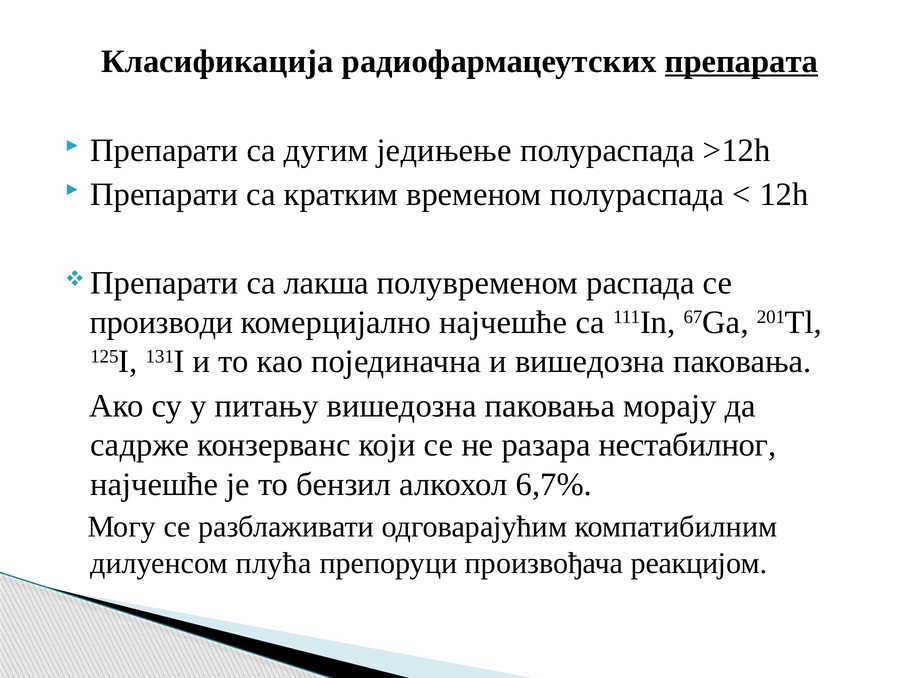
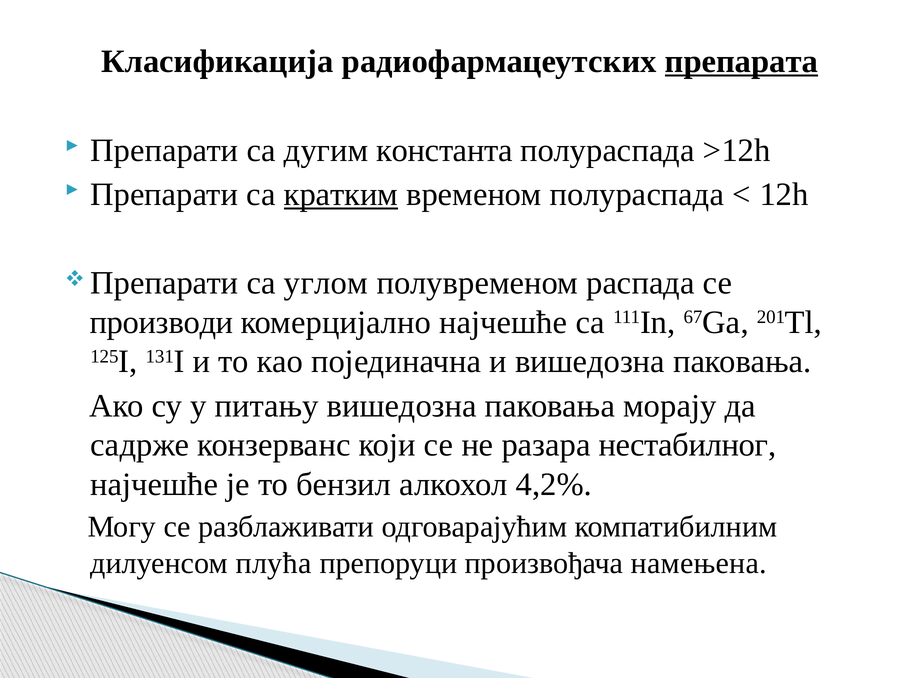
једињење: једињење -> константа
кратким underline: none -> present
лакша: лакша -> углом
6,7%: 6,7% -> 4,2%
реакцијом: реакцијом -> намењена
